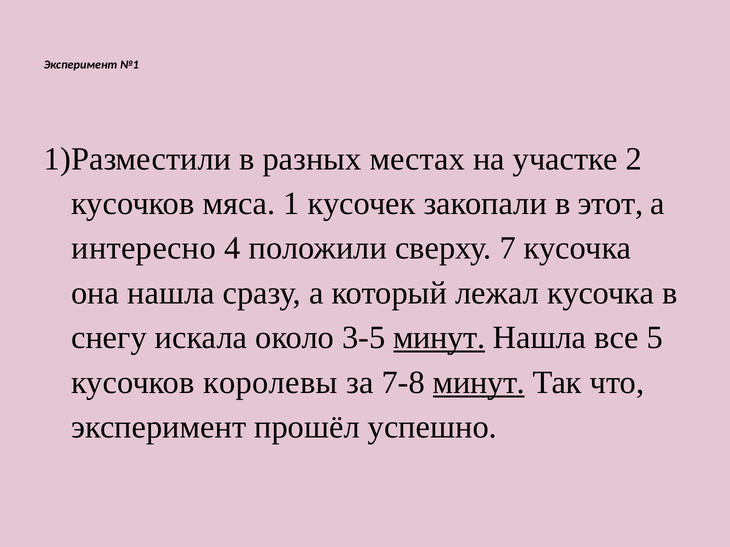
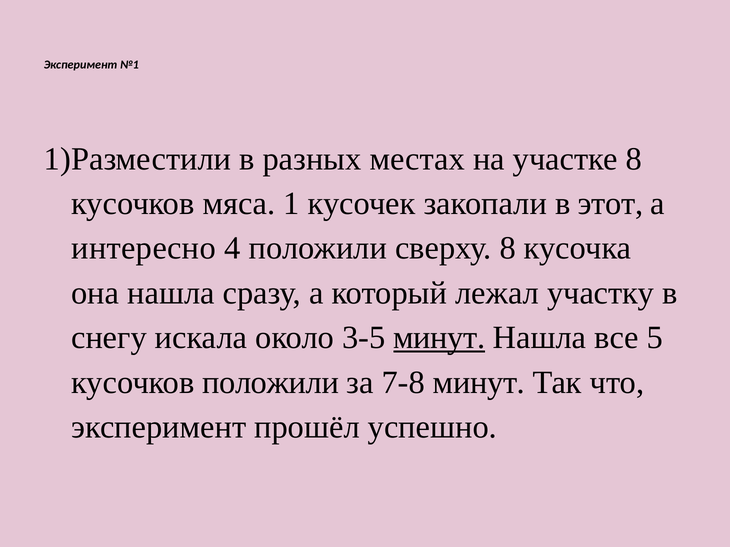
участке 2: 2 -> 8
сверху 7: 7 -> 8
лежал кусочка: кусочка -> участку
кусочков королевы: королевы -> положили
минут at (479, 383) underline: present -> none
